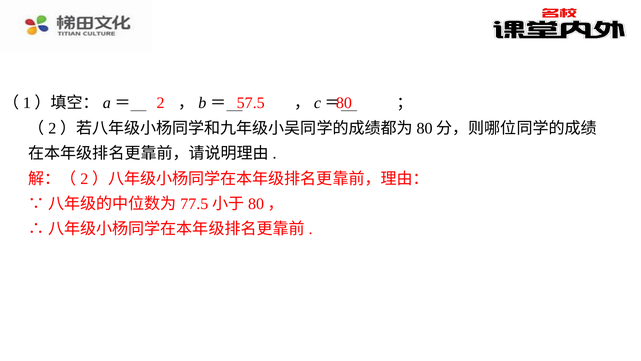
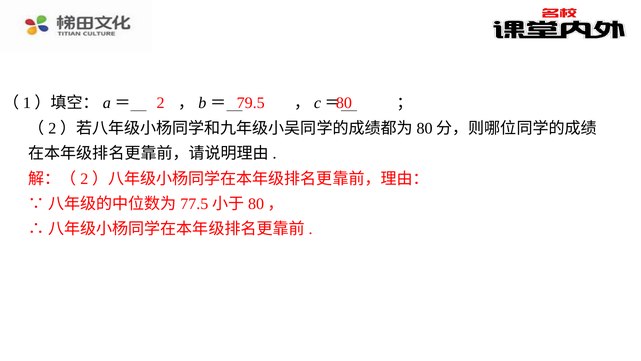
57.5: 57.5 -> 79.5
